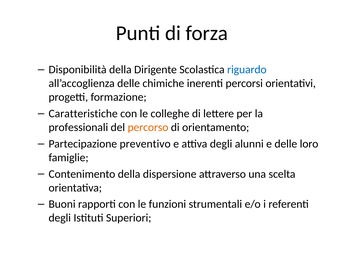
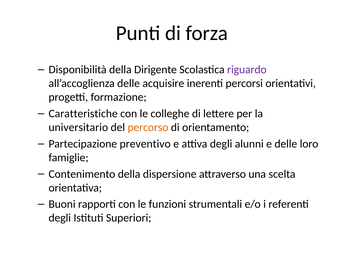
riguardo colour: blue -> purple
chimiche: chimiche -> acquisire
professionali: professionali -> universitario
